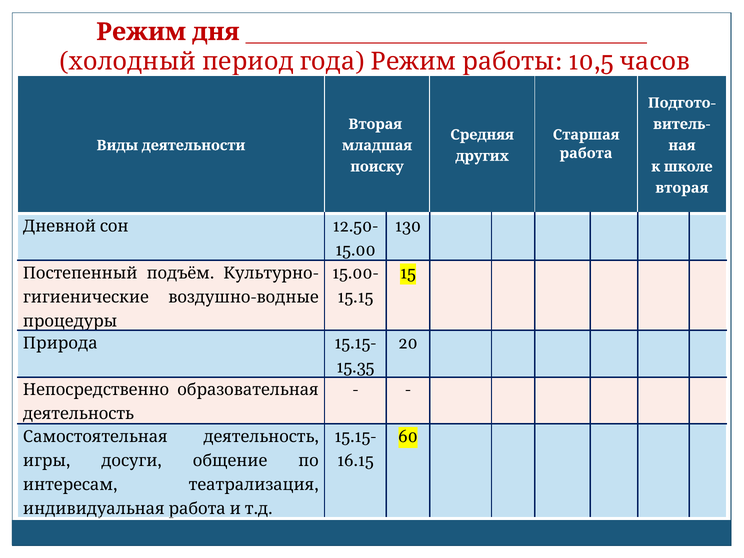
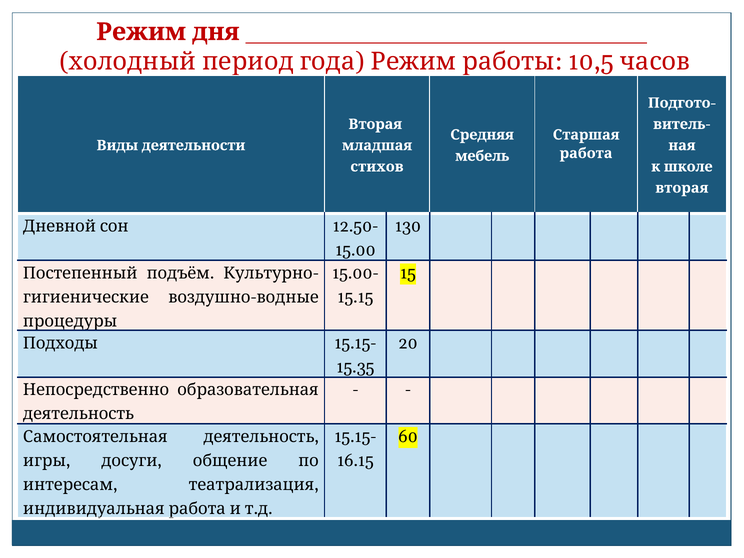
других: других -> мебель
поиску: поиску -> стихов
Природа: Природа -> Подходы
